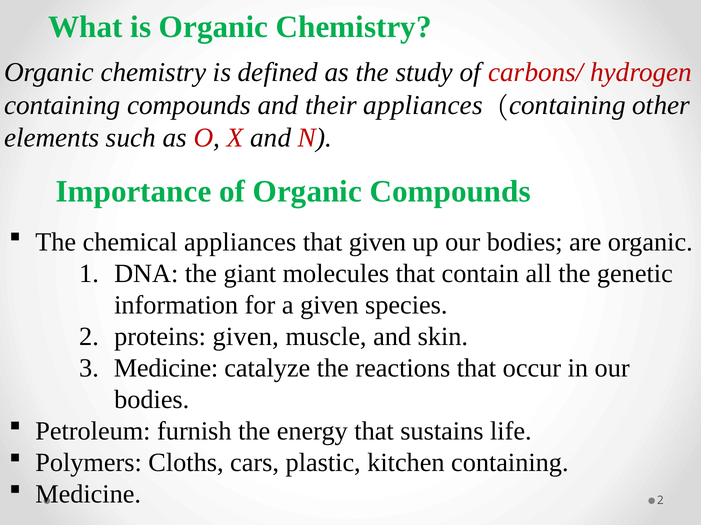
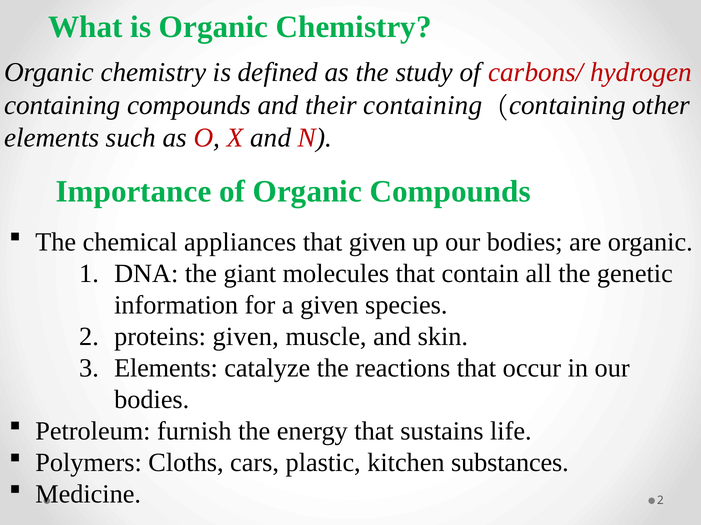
their appliances: appliances -> containing
Medicine at (166, 369): Medicine -> Elements
kitchen containing: containing -> substances
